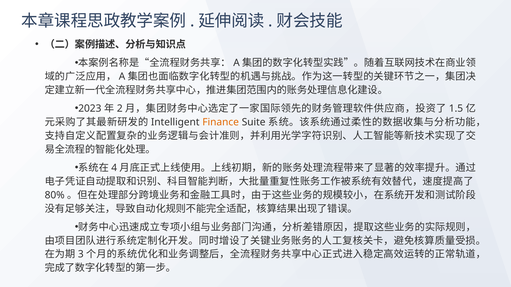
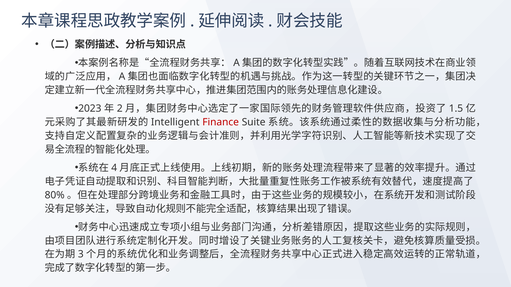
Finance colour: orange -> red
